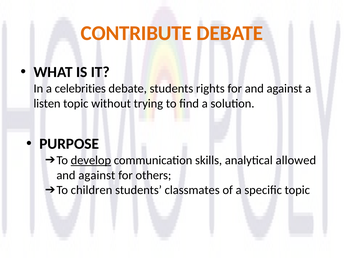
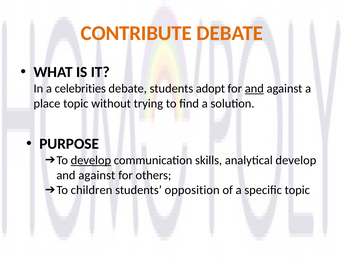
rights: rights -> adopt
and at (254, 89) underline: none -> present
listen: listen -> place
analytical allowed: allowed -> develop
classmates: classmates -> opposition
